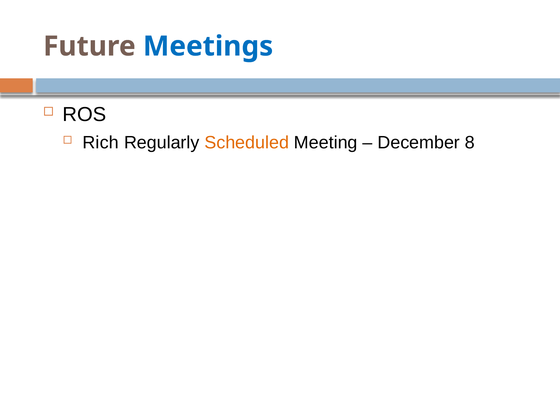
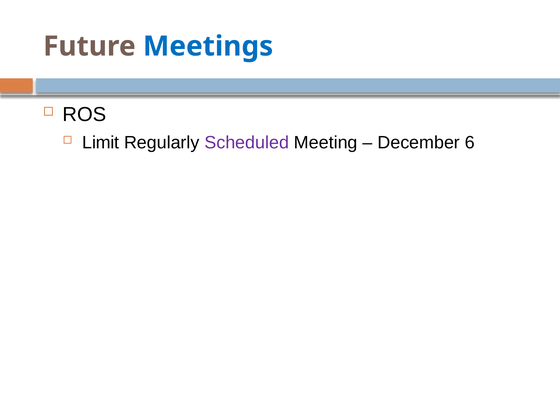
Rich: Rich -> Limit
Scheduled colour: orange -> purple
8: 8 -> 6
